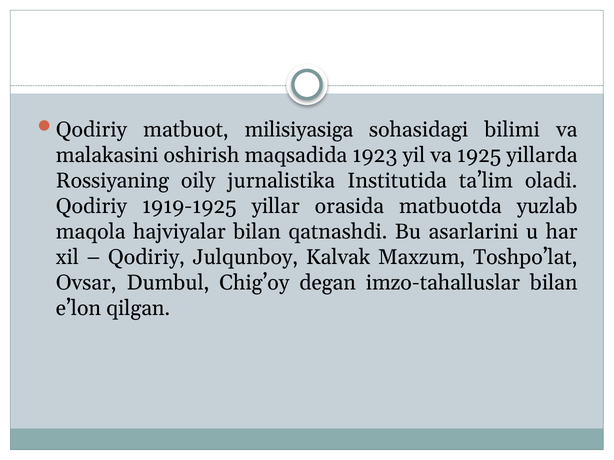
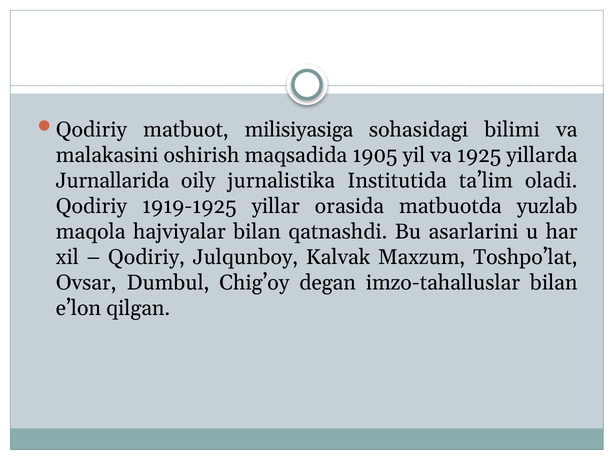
1923: 1923 -> 1905
Rossiyaning: Rossiyaning -> Jurnallarida
